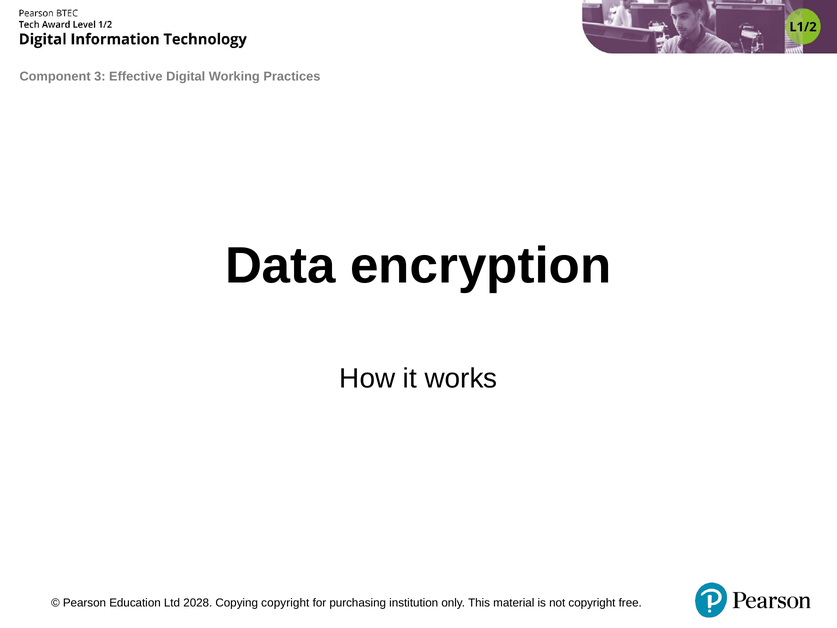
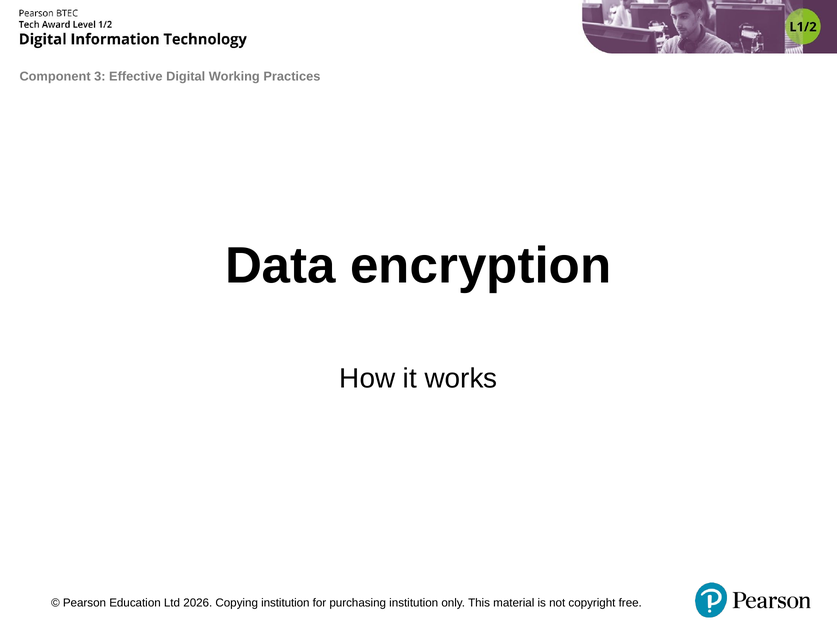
2028: 2028 -> 2026
Copying copyright: copyright -> institution
